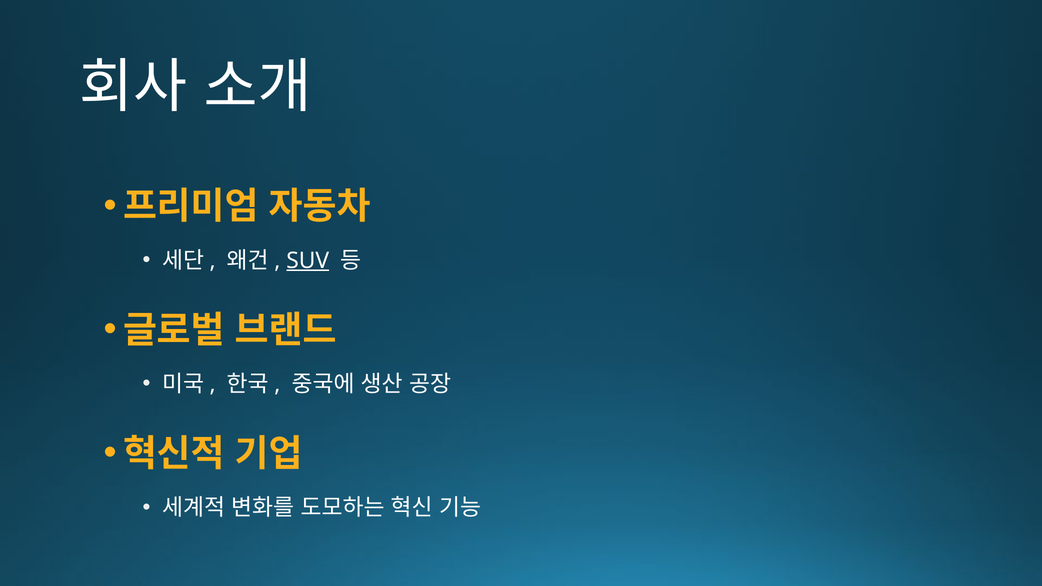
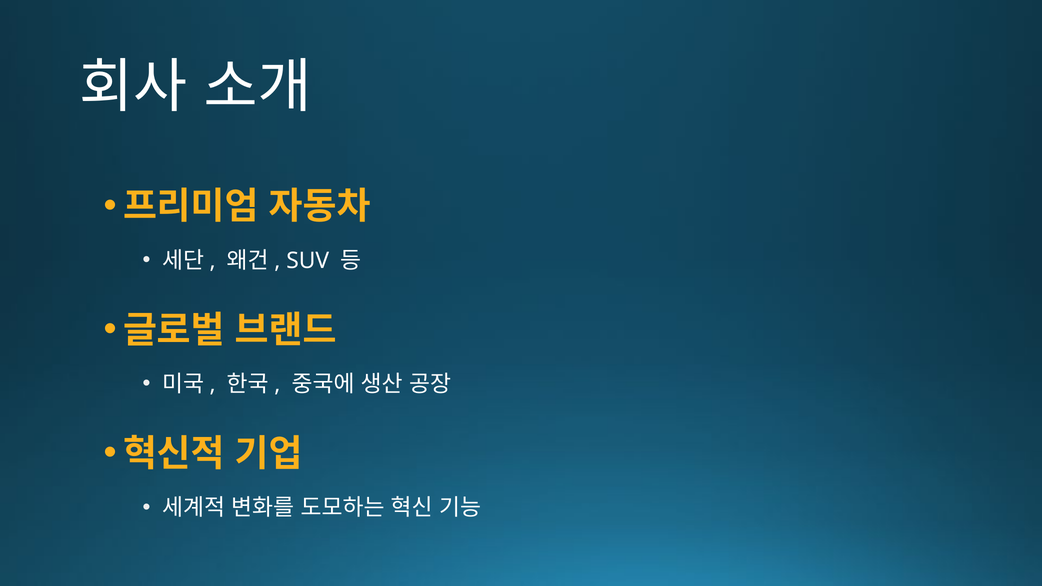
SUV underline: present -> none
